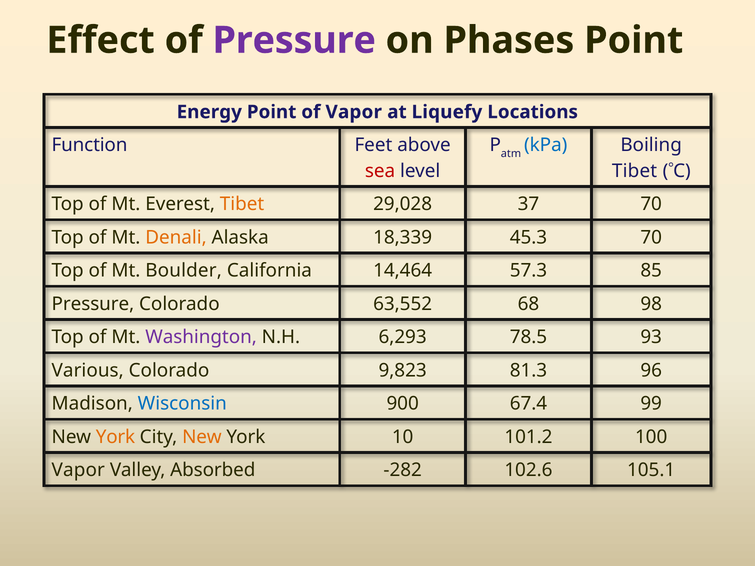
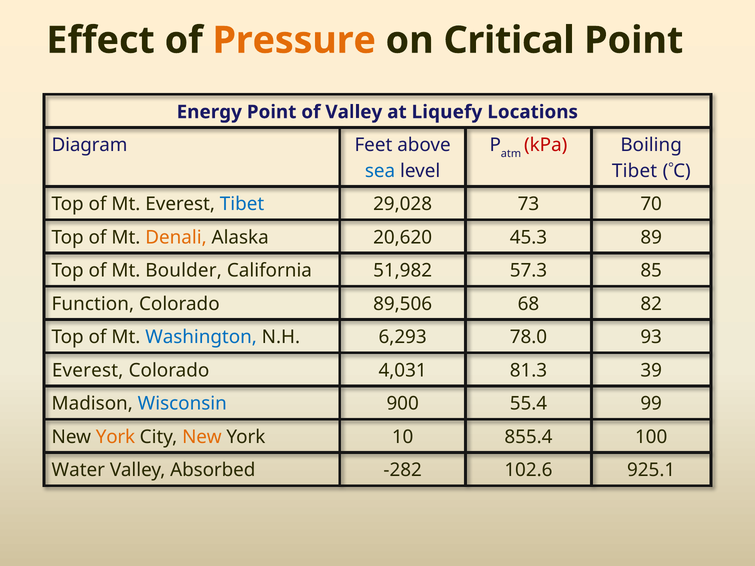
Pressure at (294, 40) colour: purple -> orange
Phases: Phases -> Critical
of Vapor: Vapor -> Valley
Function: Function -> Diagram
kPa colour: blue -> red
sea colour: red -> blue
Tibet at (242, 204) colour: orange -> blue
37: 37 -> 73
18,339: 18,339 -> 20,620
45.3 70: 70 -> 89
14,464: 14,464 -> 51,982
Pressure at (93, 304): Pressure -> Function
63,552: 63,552 -> 89,506
98: 98 -> 82
Washington colour: purple -> blue
78.5: 78.5 -> 78.0
Various at (88, 371): Various -> Everest
9,823: 9,823 -> 4,031
96: 96 -> 39
67.4: 67.4 -> 55.4
101.2: 101.2 -> 855.4
Vapor at (78, 470): Vapor -> Water
105.1: 105.1 -> 925.1
